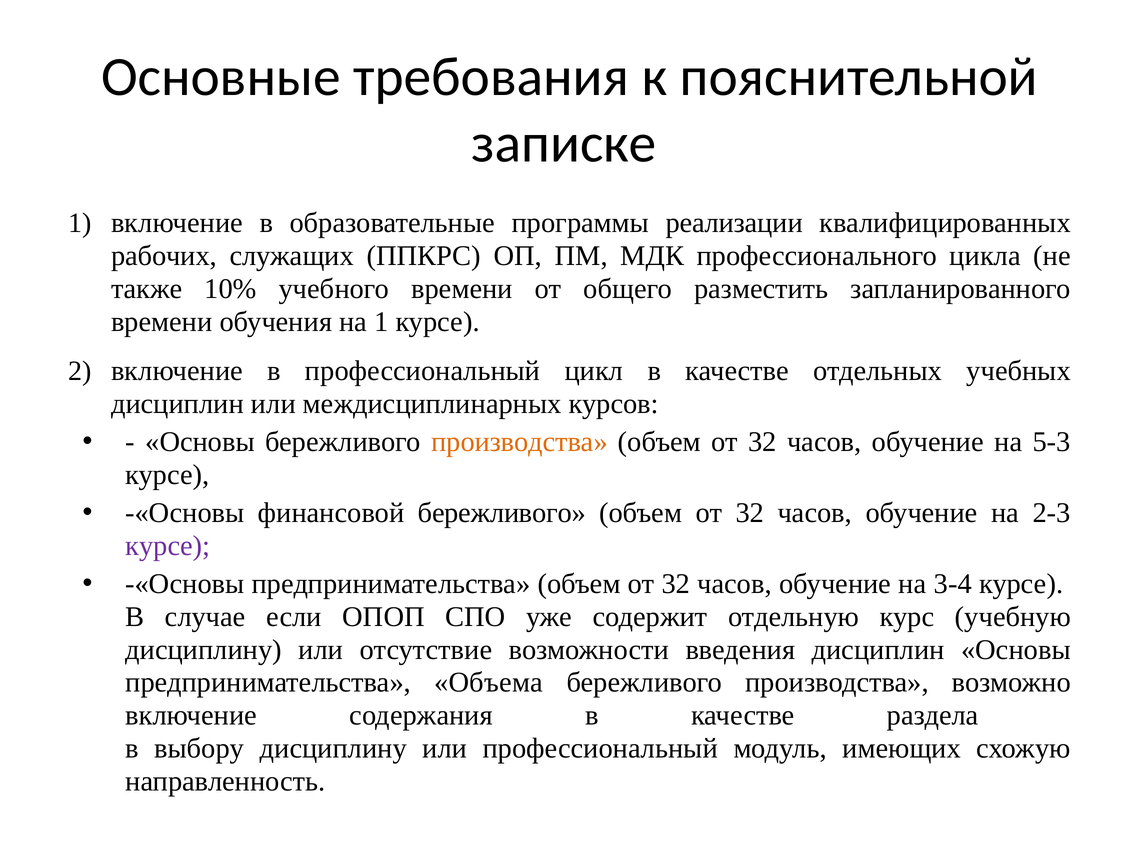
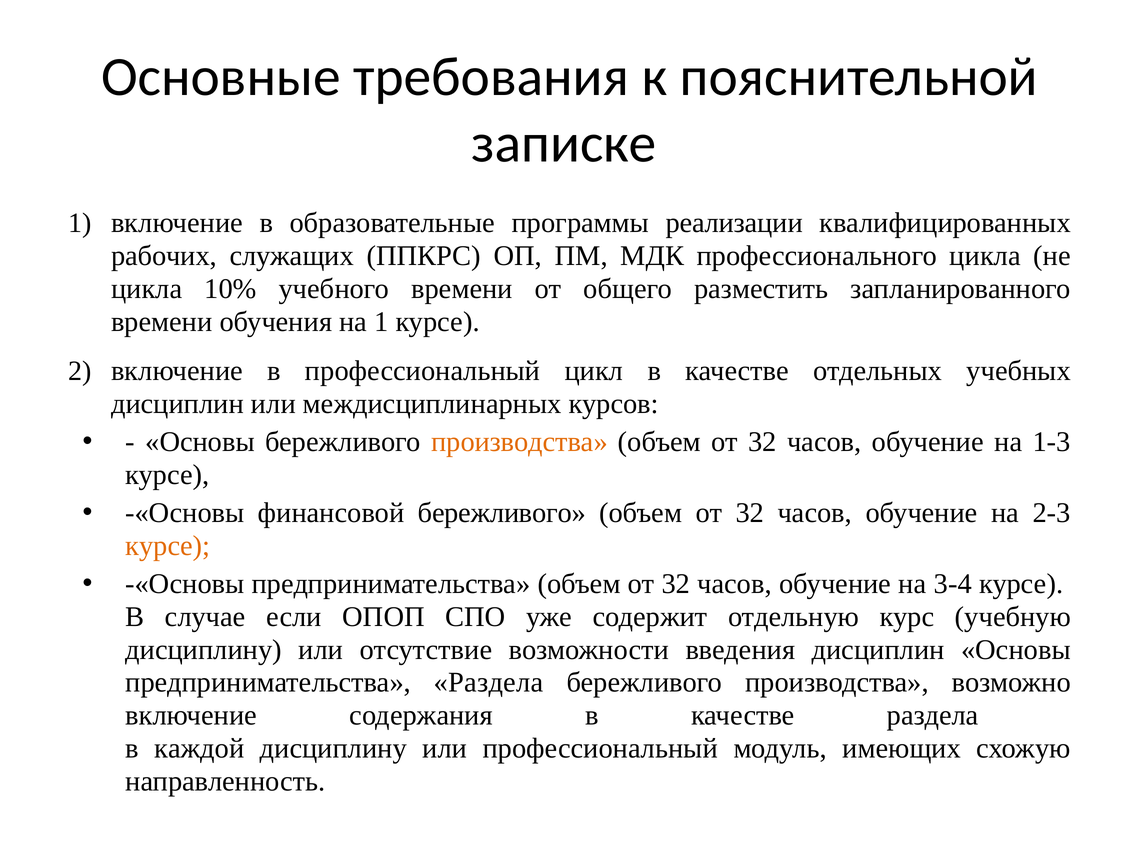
также at (147, 289): также -> цикла
5-3: 5-3 -> 1-3
курсе at (168, 546) colour: purple -> orange
предпринимательства Объема: Объема -> Раздела
выбору: выбору -> каждой
